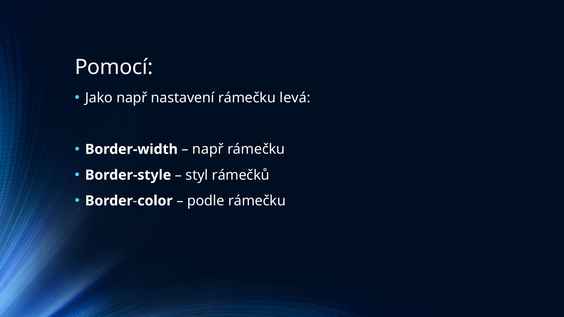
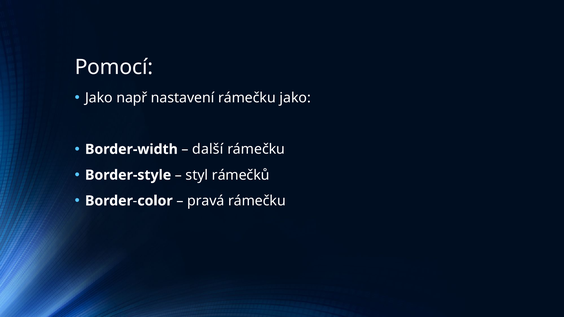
rámečku levá: levá -> jako
např at (208, 149): např -> další
podle: podle -> pravá
